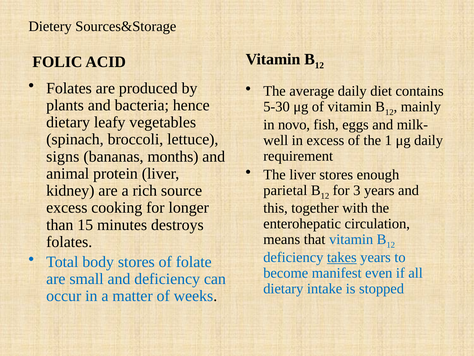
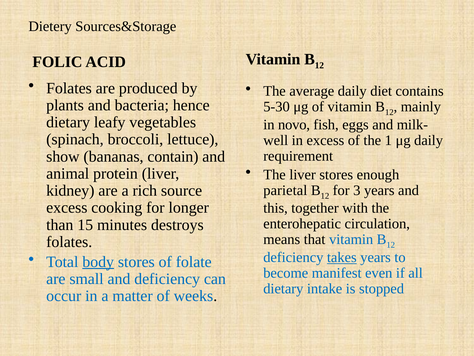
signs: signs -> show
months: months -> contain
body underline: none -> present
